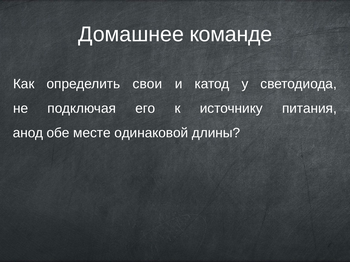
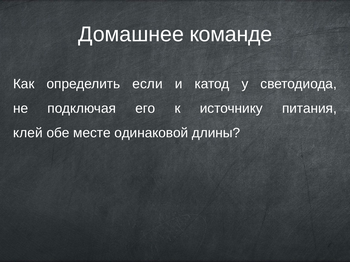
свои: свои -> если
анод: анод -> клей
